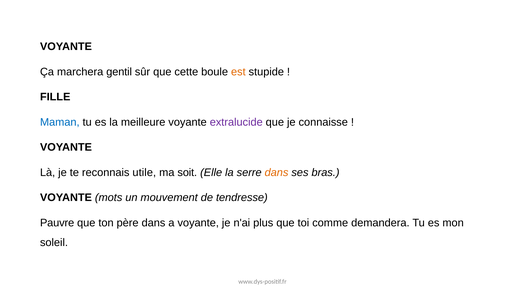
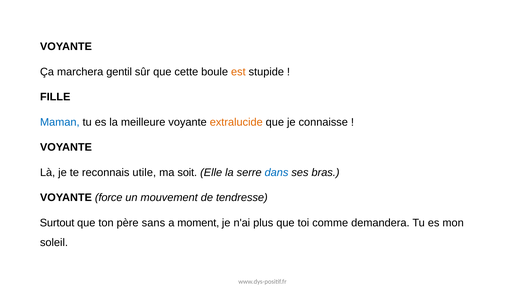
extralucide colour: purple -> orange
dans at (277, 173) colour: orange -> blue
mots: mots -> force
Pauvre: Pauvre -> Surtout
père dans: dans -> sans
a voyante: voyante -> moment
